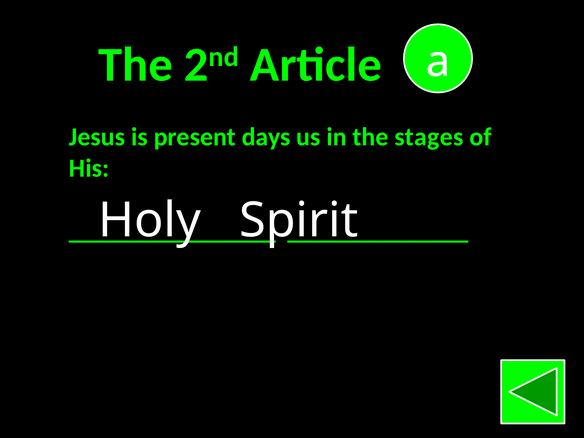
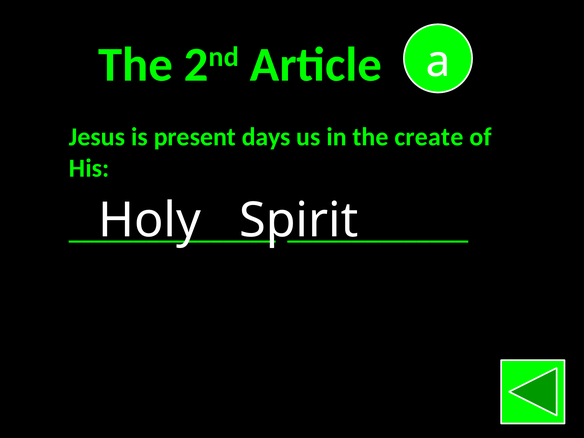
stages: stages -> create
